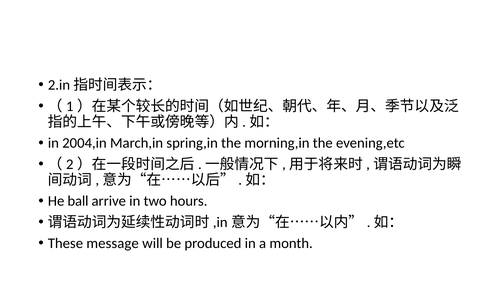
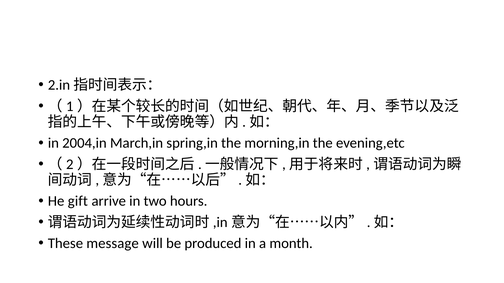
ball: ball -> gift
